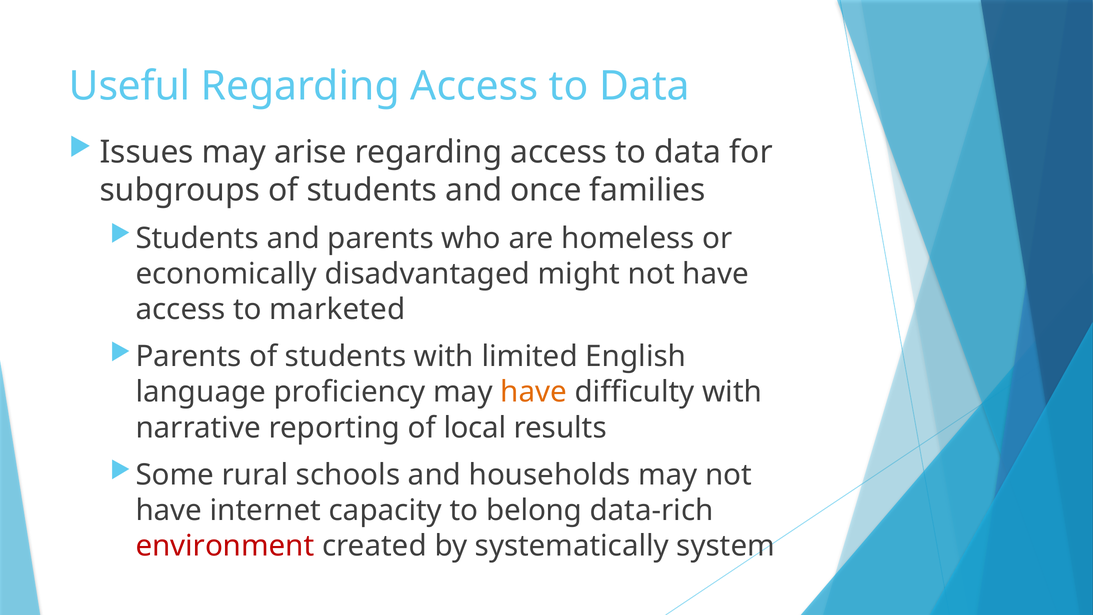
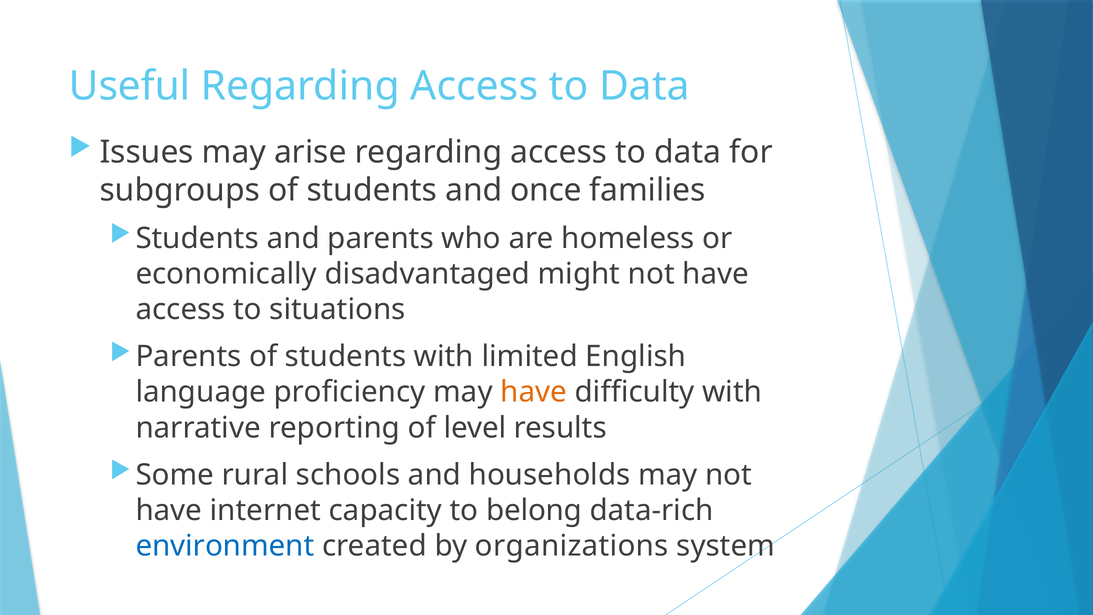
marketed: marketed -> situations
local: local -> level
environment colour: red -> blue
systematically: systematically -> organizations
